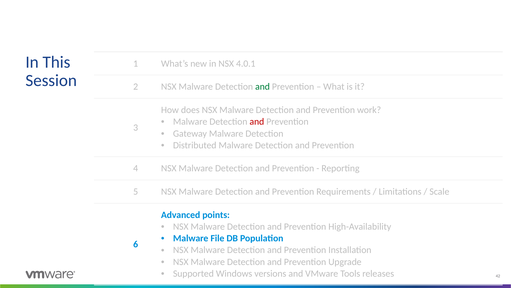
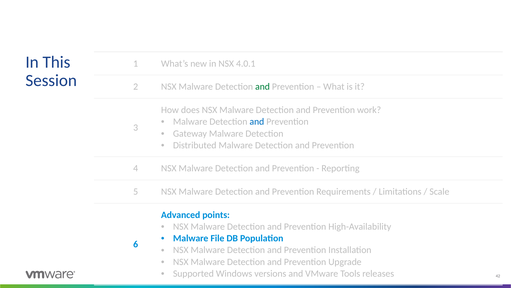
and at (257, 122) colour: red -> blue
